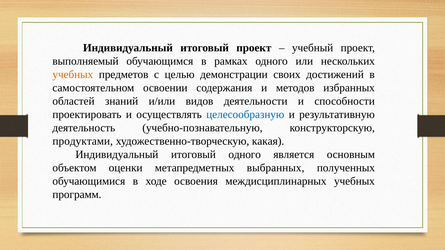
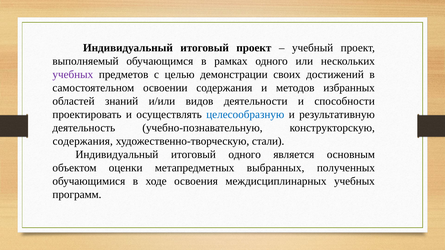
учебных at (73, 75) colour: orange -> purple
продуктами at (83, 141): продуктами -> содержания
какая: какая -> стали
